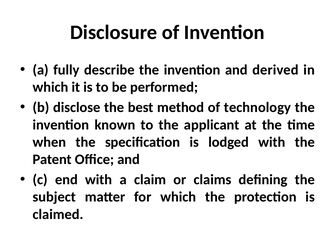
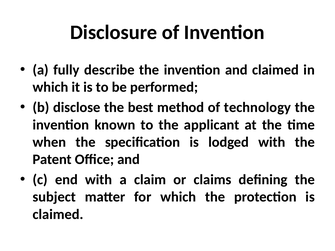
and derived: derived -> claimed
